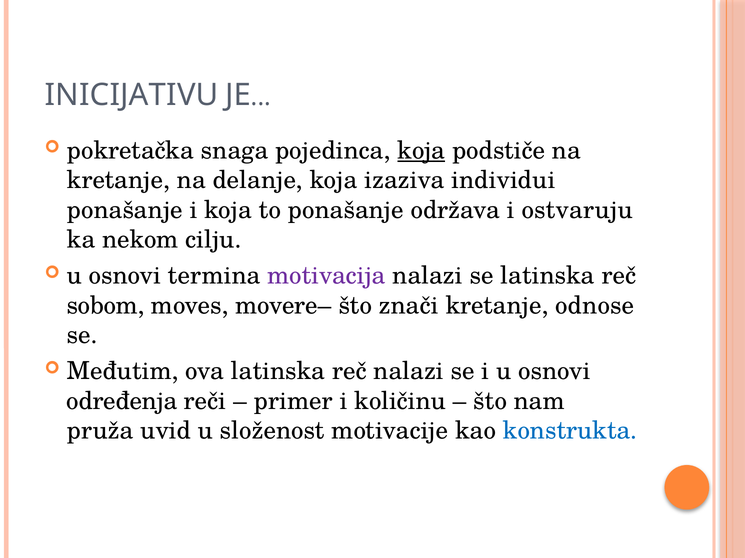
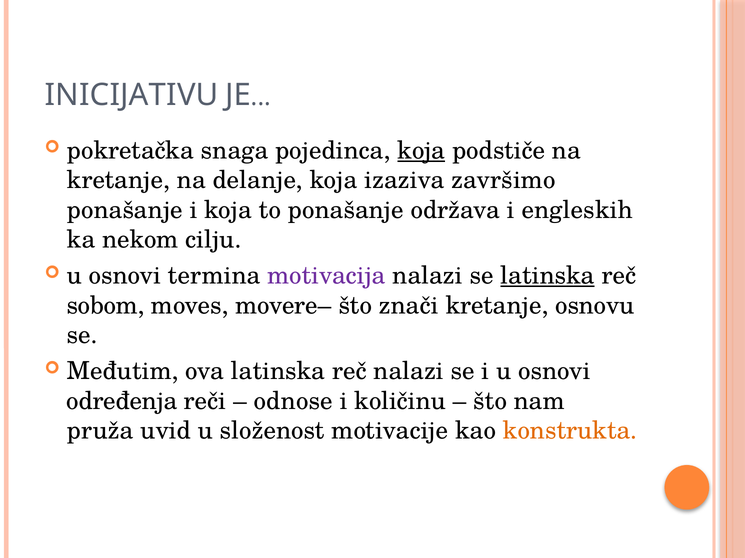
individui: individui -> završimo
ostvaruju: ostvaruju -> engleskih
latinska at (548, 276) underline: none -> present
odnose: odnose -> osnovu
primer: primer -> odnose
konstrukta colour: blue -> orange
